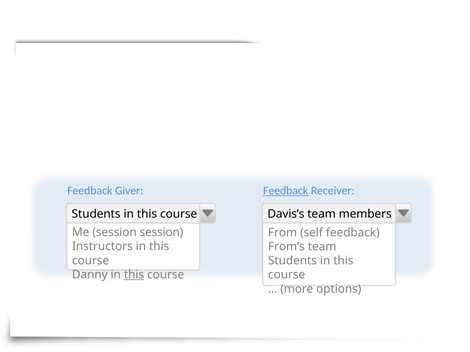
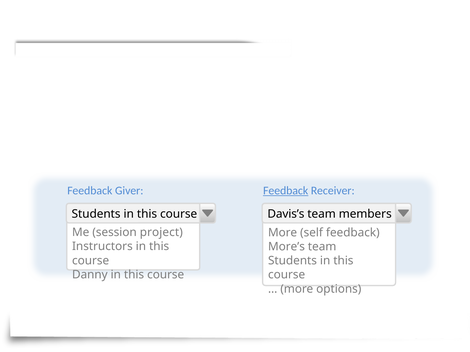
session session: session -> project
From at (283, 233): From -> More
From’s: From’s -> More’s
this at (134, 275) underline: present -> none
